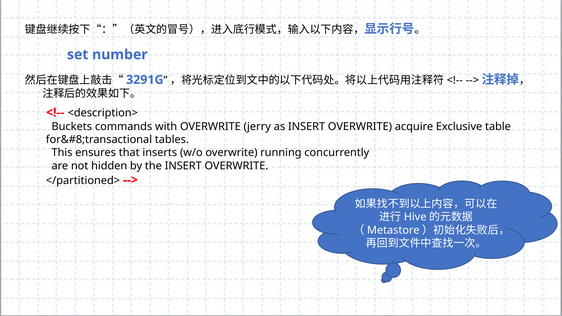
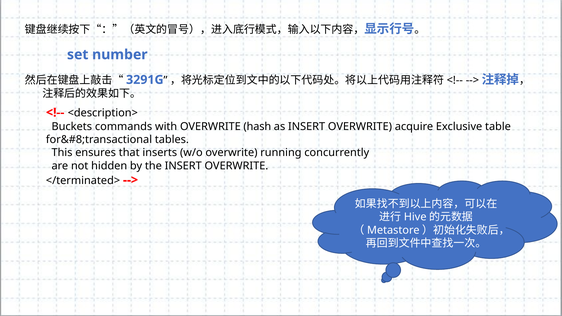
jerry: jerry -> hash
</partitioned>: </partitioned> -> </terminated>
